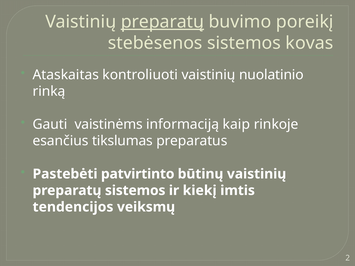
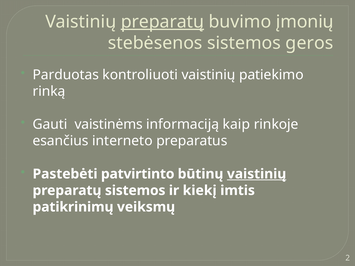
poreikį: poreikį -> įmonių
kovas: kovas -> geros
Ataskaitas: Ataskaitas -> Parduotas
nuolatinio: nuolatinio -> patiekimo
tikslumas: tikslumas -> interneto
vaistinių at (257, 174) underline: none -> present
tendencijos: tendencijos -> patikrinimų
